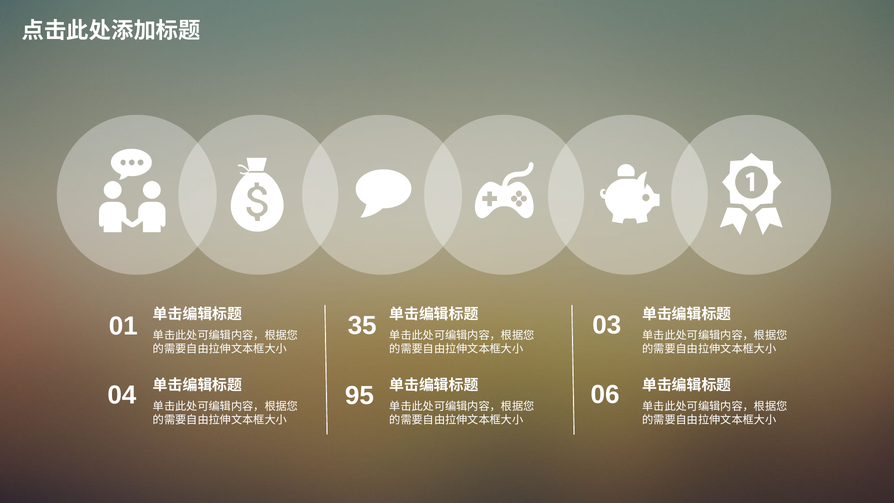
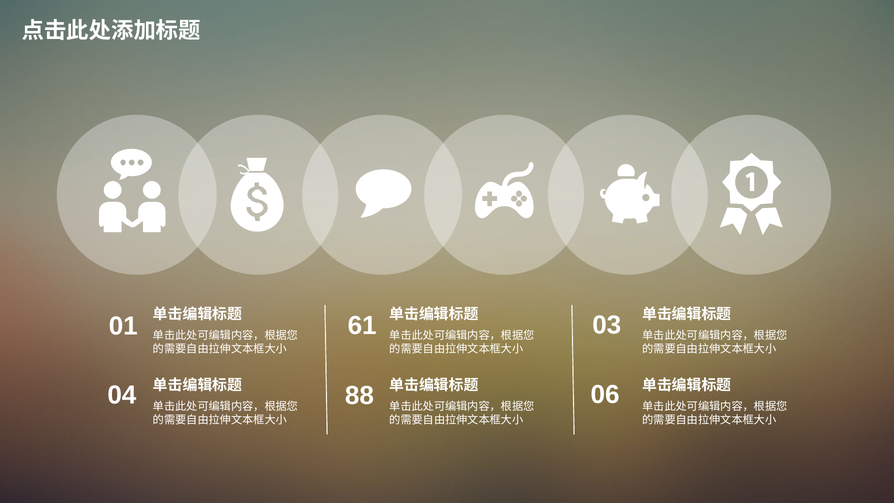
35: 35 -> 61
95: 95 -> 88
